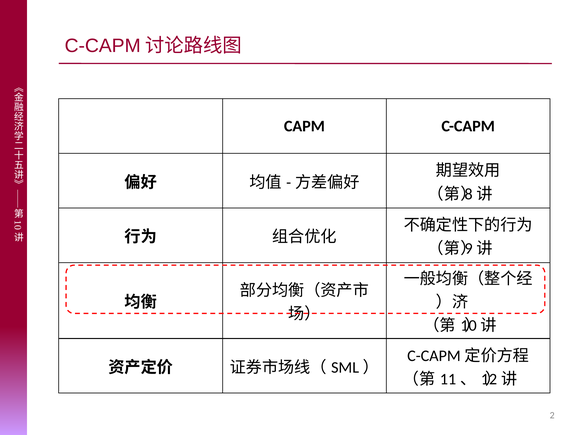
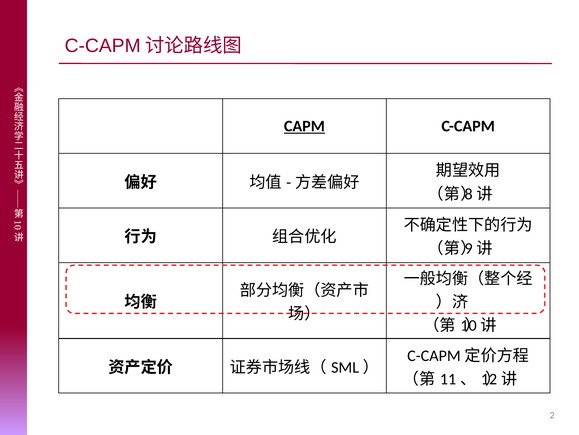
CAPM underline: none -> present
